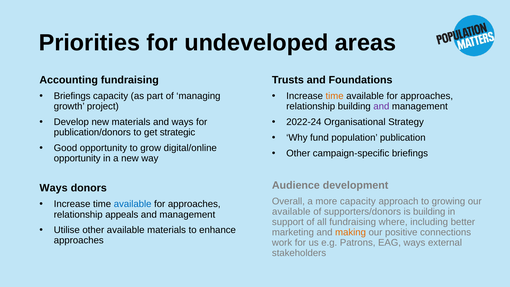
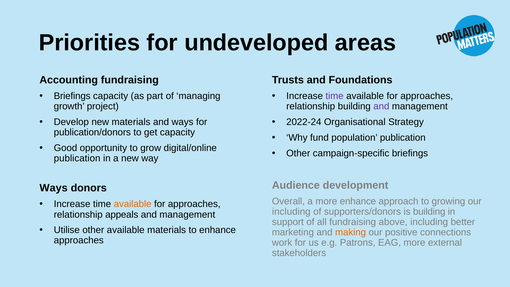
time at (335, 96) colour: orange -> purple
get strategic: strategic -> capacity
opportunity at (77, 158): opportunity -> publication
more capacity: capacity -> enhance
available at (133, 204) colour: blue -> orange
available at (291, 212): available -> including
where: where -> above
EAG ways: ways -> more
